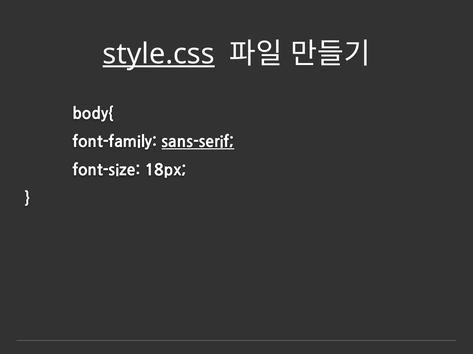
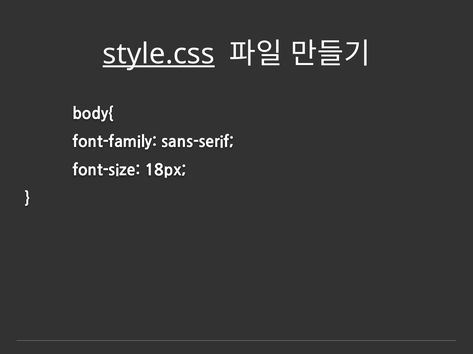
sans-serif underline: present -> none
